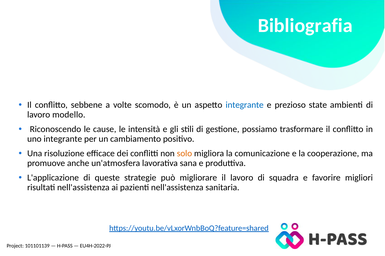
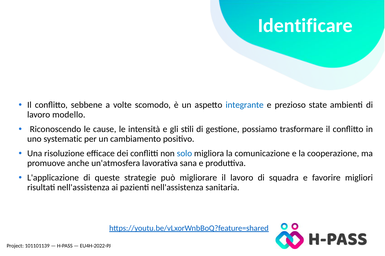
Bibliografia: Bibliografia -> Identificare
uno integrante: integrante -> systematic
solo colour: orange -> blue
